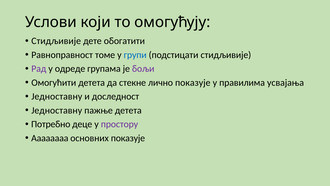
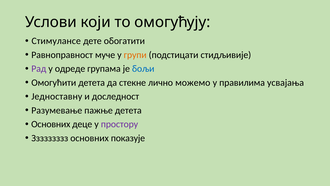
Стидљивије at (56, 41): Стидљивије -> Стимулансе
томе: томе -> муче
групи colour: blue -> orange
бољи colour: purple -> blue
лично показује: показује -> можемо
Једноставну at (57, 110): Једноставну -> Разумевање
Потребно at (51, 124): Потребно -> Основних
Аааааааа: Аааааааа -> Ззззззззз
